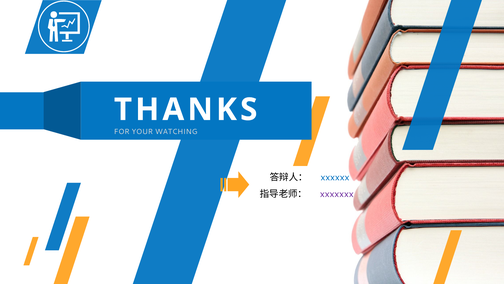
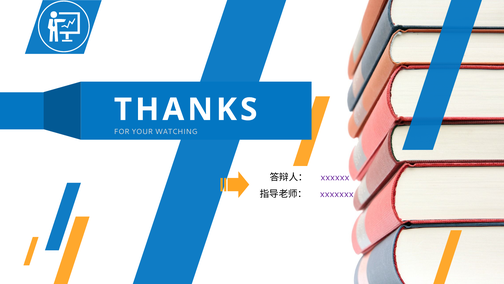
xxxxxx colour: blue -> purple
